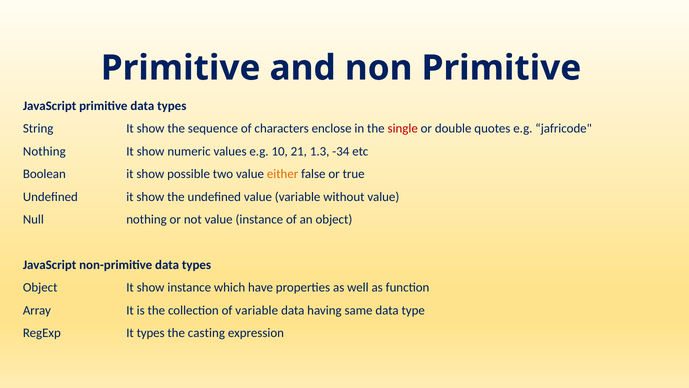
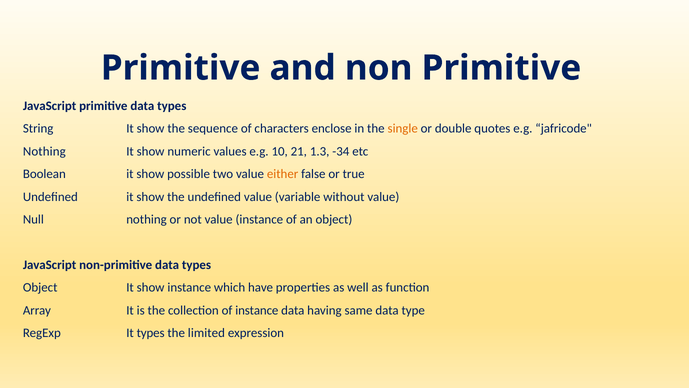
single colour: red -> orange
of variable: variable -> instance
casting: casting -> limited
